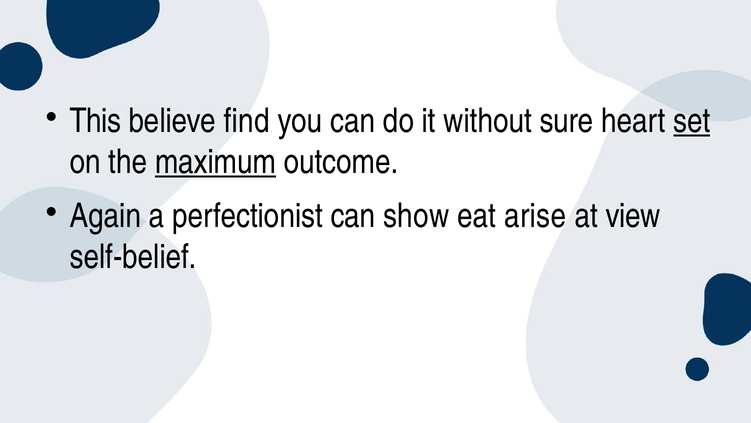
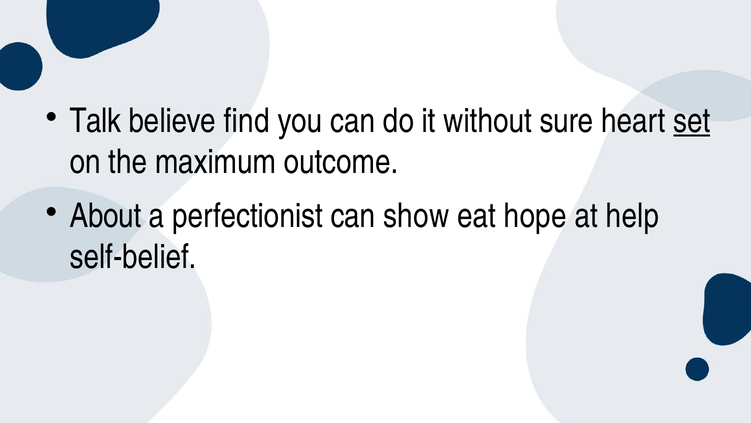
This: This -> Talk
maximum underline: present -> none
Again: Again -> About
arise: arise -> hope
view: view -> help
